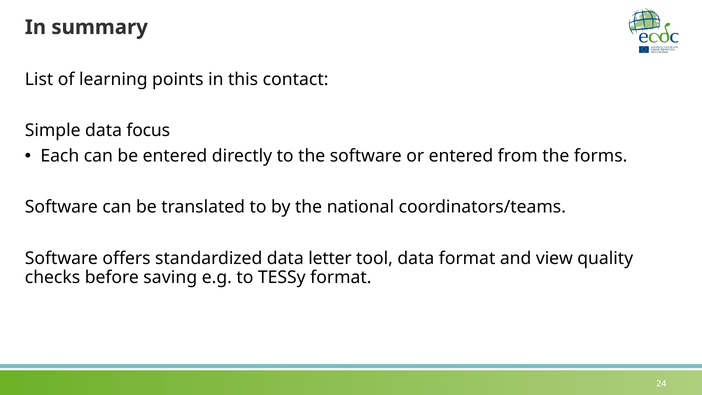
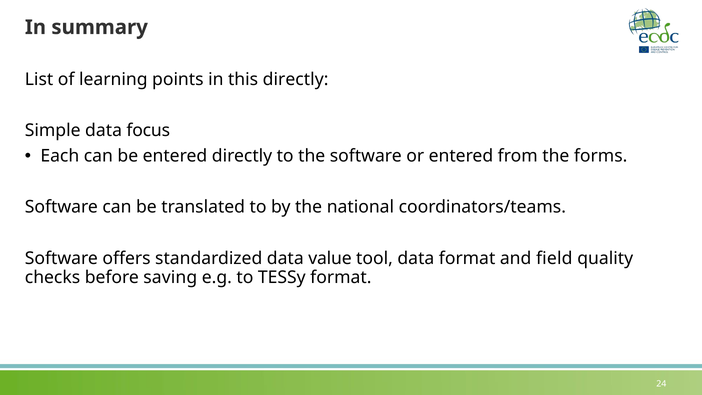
this contact: contact -> directly
letter: letter -> value
view: view -> field
